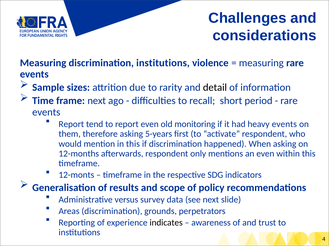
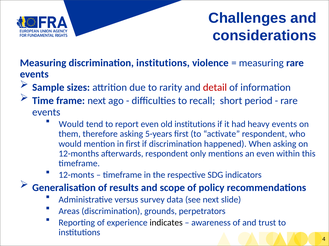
detail colour: black -> red
Report at (71, 124): Report -> Would
old monitoring: monitoring -> institutions
in this: this -> first
